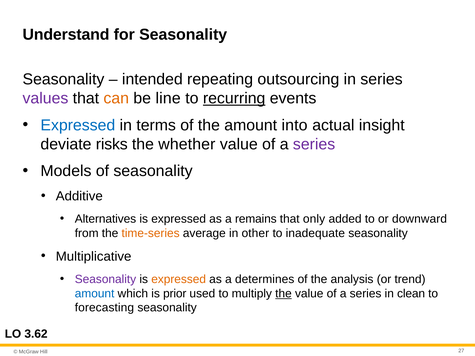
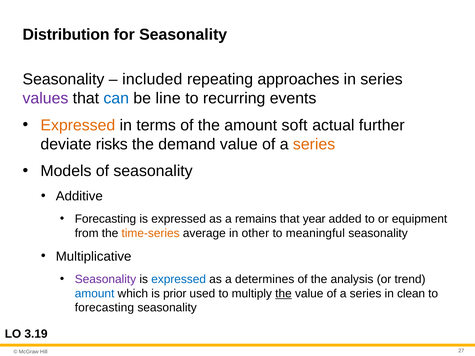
Understand: Understand -> Distribution
intended: intended -> included
outsourcing: outsourcing -> approaches
can colour: orange -> blue
recurring underline: present -> none
Expressed at (78, 125) colour: blue -> orange
into: into -> soft
insight: insight -> further
whether: whether -> demand
series at (314, 144) colour: purple -> orange
Alternatives at (105, 219): Alternatives -> Forecasting
only: only -> year
downward: downward -> equipment
inadequate: inadequate -> meaningful
expressed at (179, 279) colour: orange -> blue
3.62: 3.62 -> 3.19
